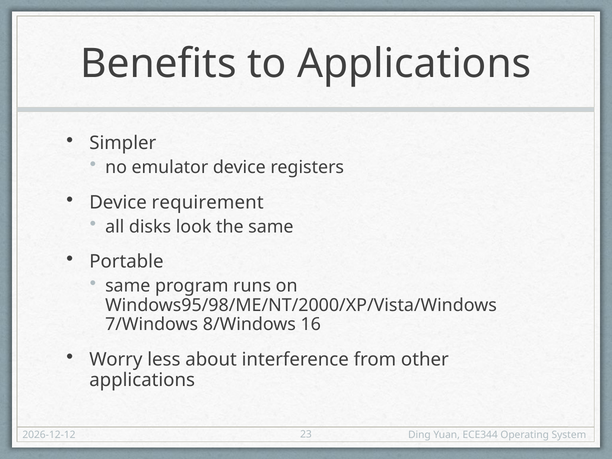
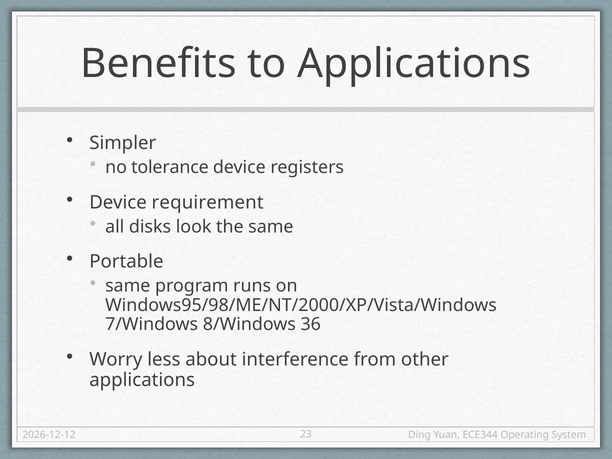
emulator: emulator -> tolerance
16: 16 -> 36
